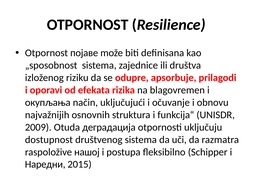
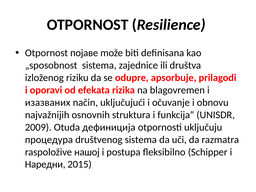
окупљања: окупљања -> изазваних
деградација: деградација -> дефиниција
dostupnost: dostupnost -> процедура
